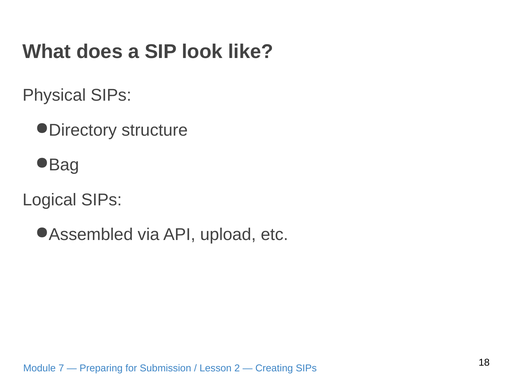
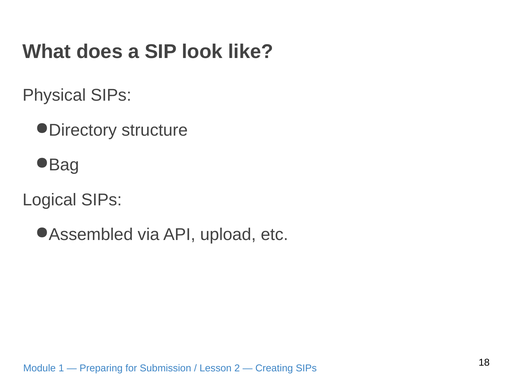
7: 7 -> 1
